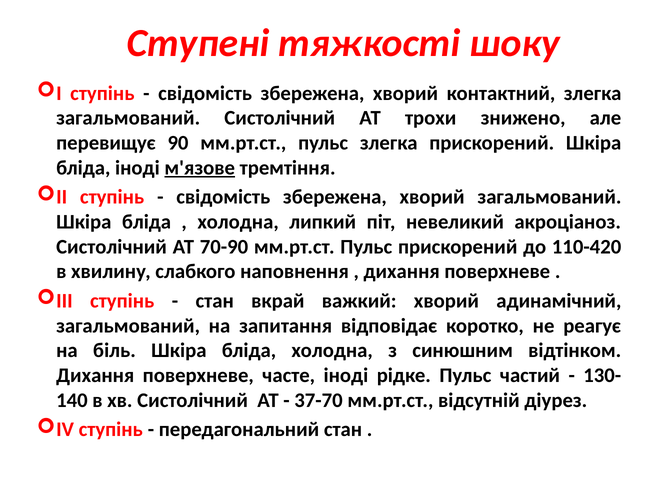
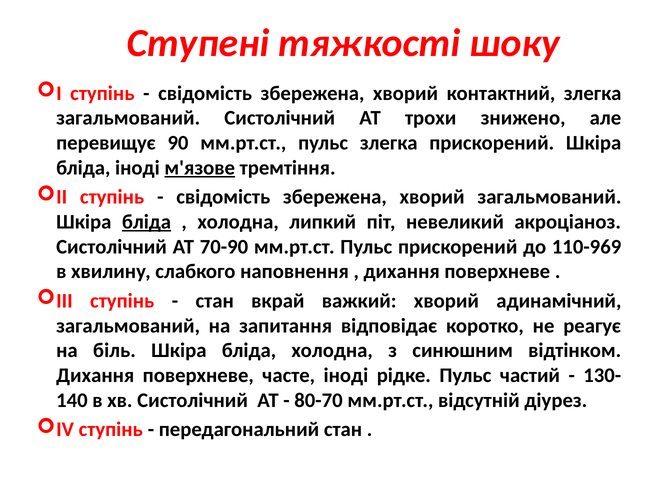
бліда at (146, 222) underline: none -> present
110-420: 110-420 -> 110-969
37-70: 37-70 -> 80-70
